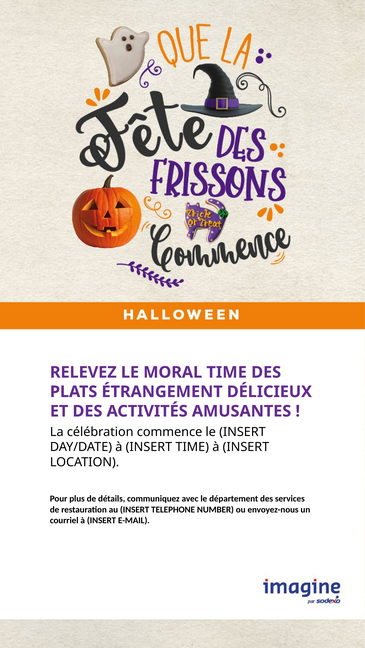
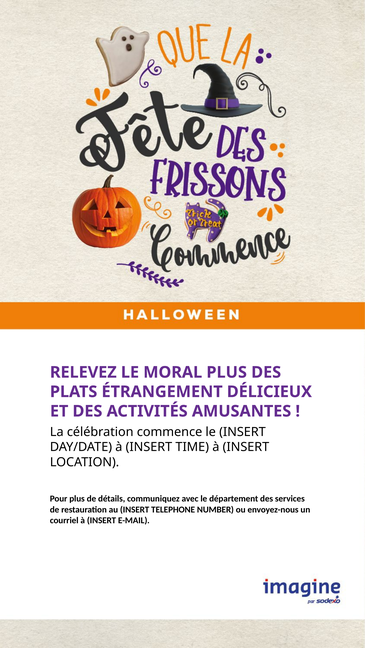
MORAL TIME: TIME -> PLUS
